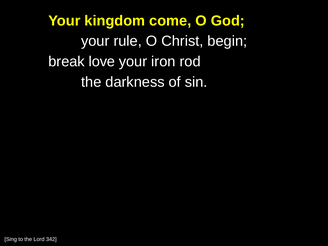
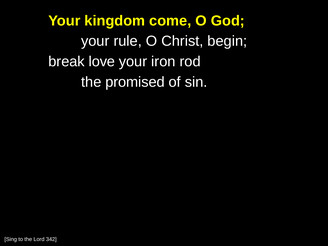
darkness: darkness -> promised
